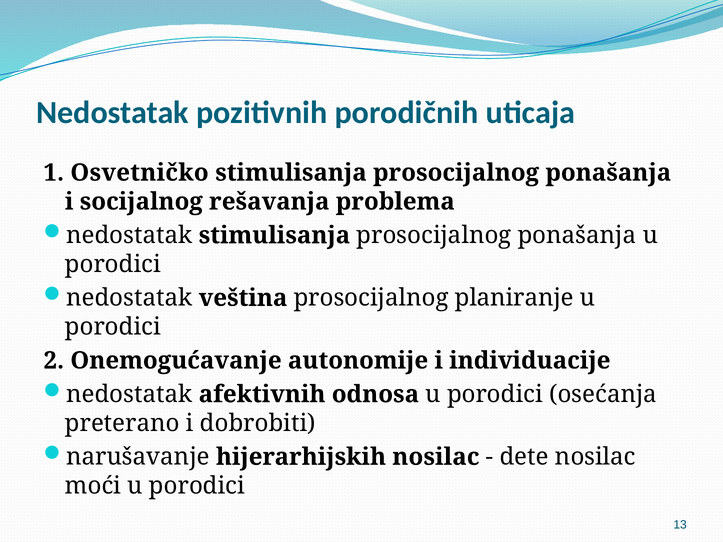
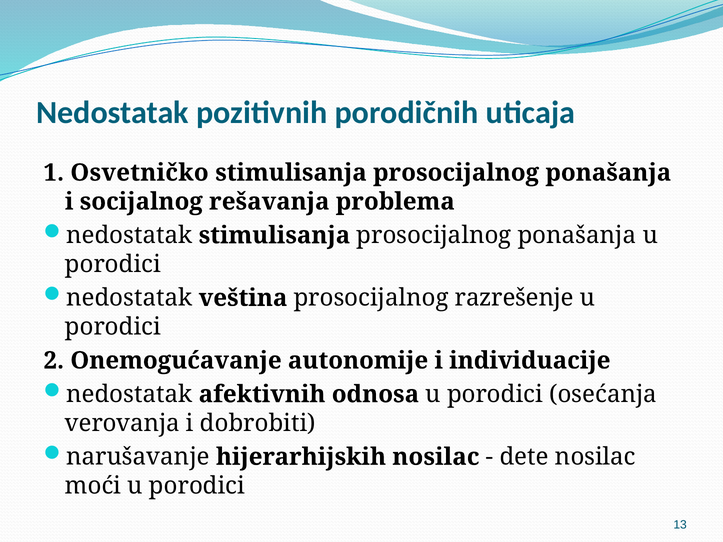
planiranje: planiranje -> razrešenje
preterano: preterano -> verovanja
